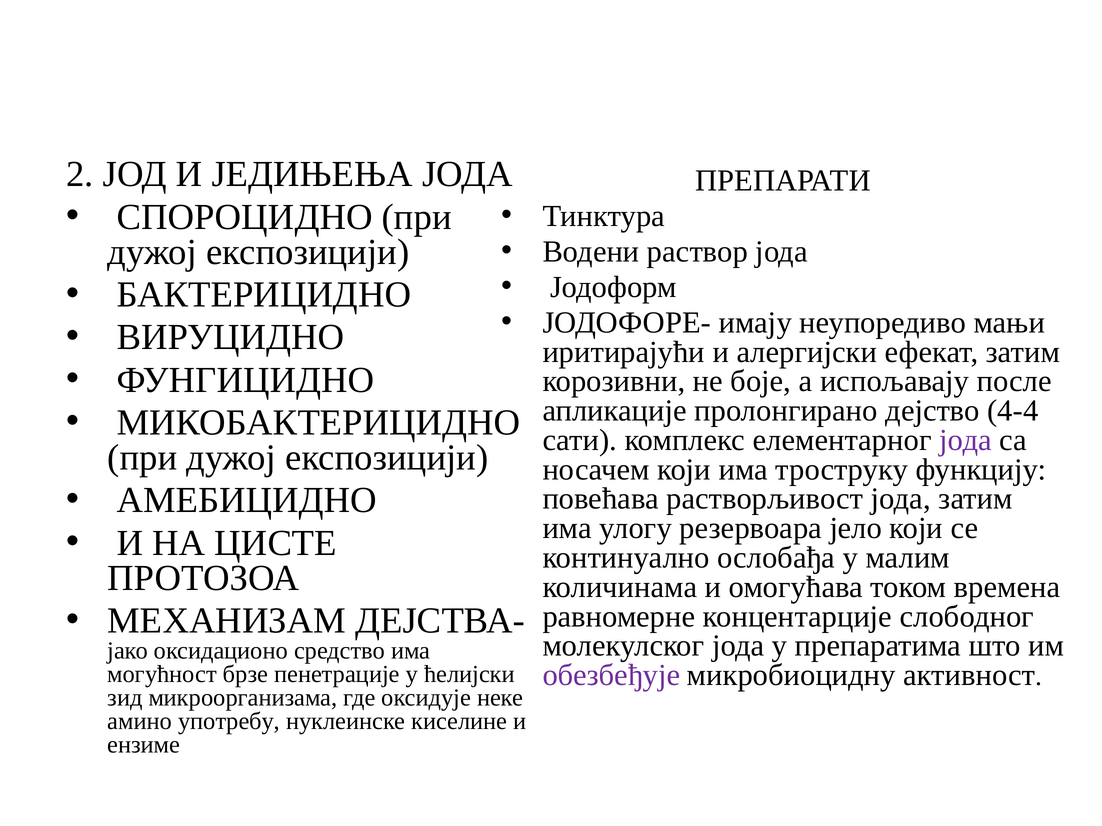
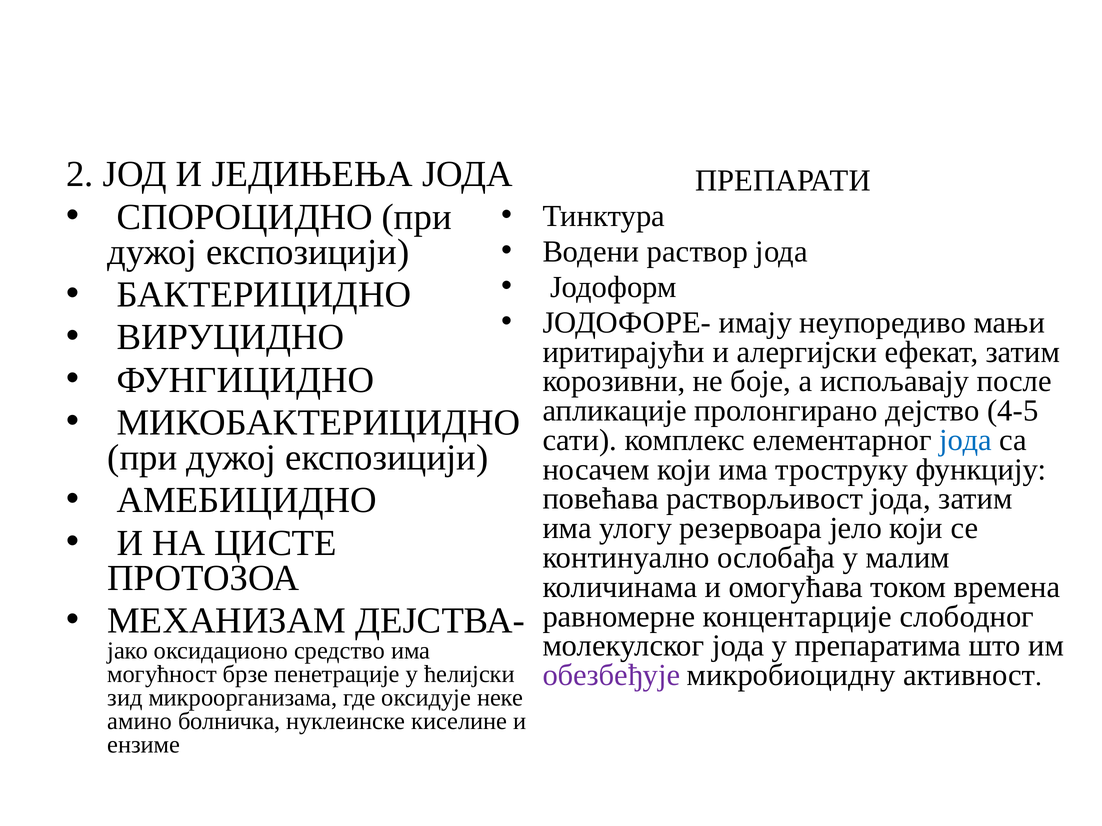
4-4: 4-4 -> 4-5
јода at (965, 440) colour: purple -> blue
употребу: употребу -> болничка
